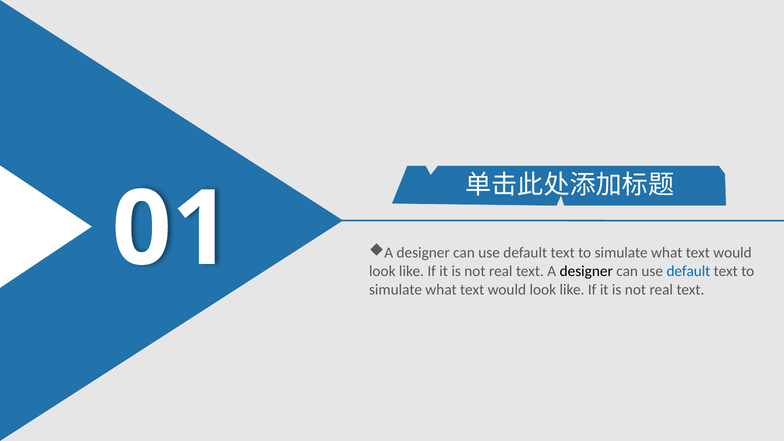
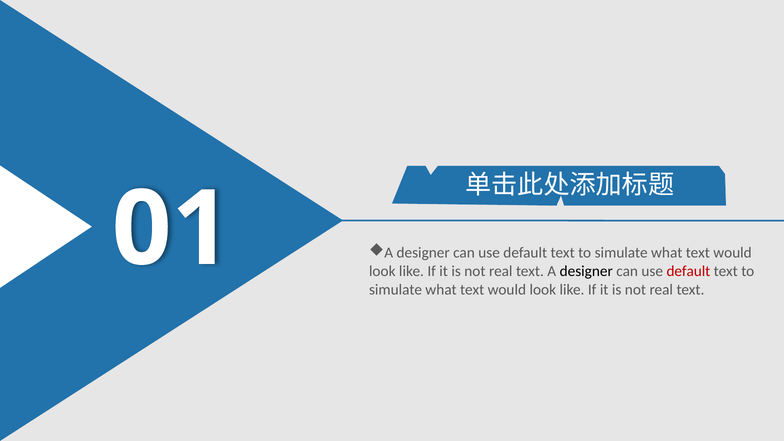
default at (688, 271) colour: blue -> red
